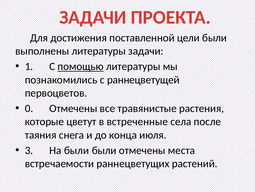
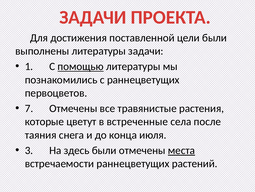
с раннецветущей: раннецветущей -> раннецветущих
0: 0 -> 7
На были: были -> здесь
места underline: none -> present
